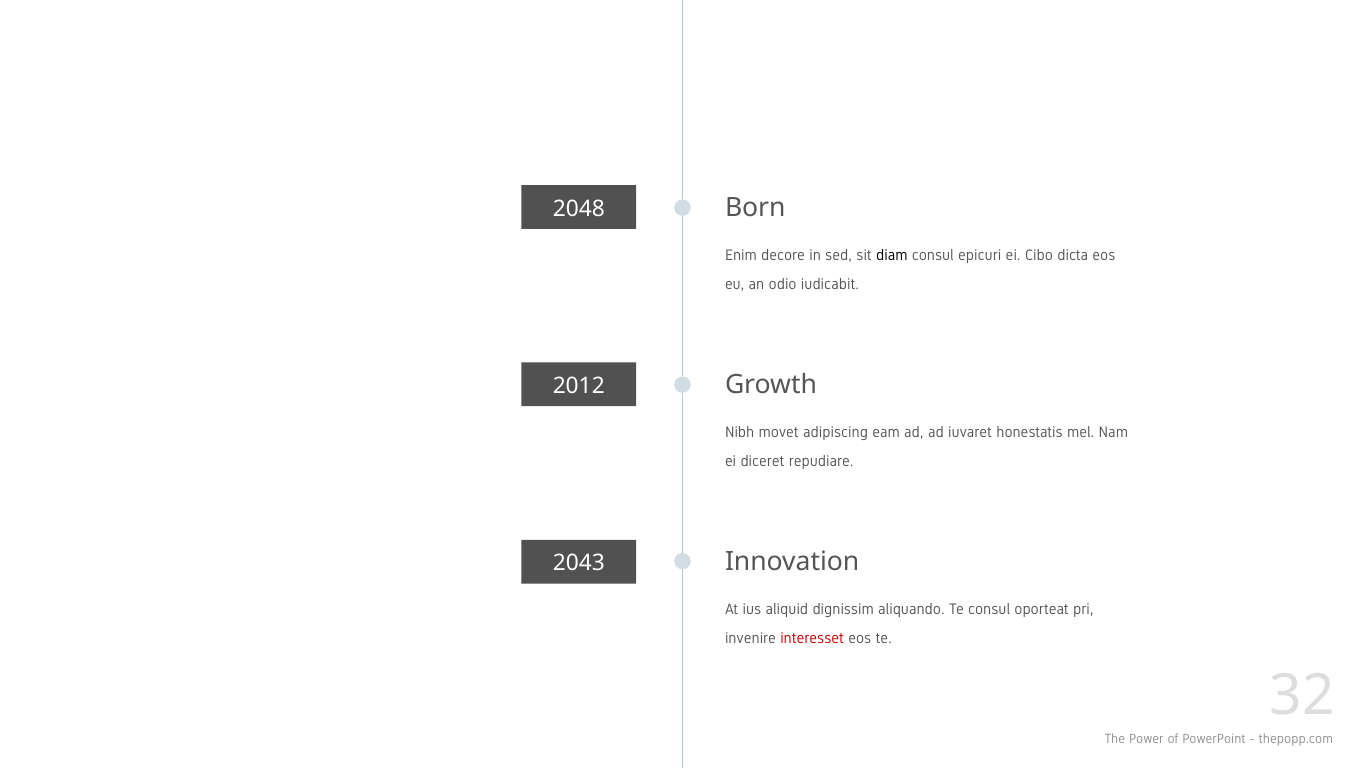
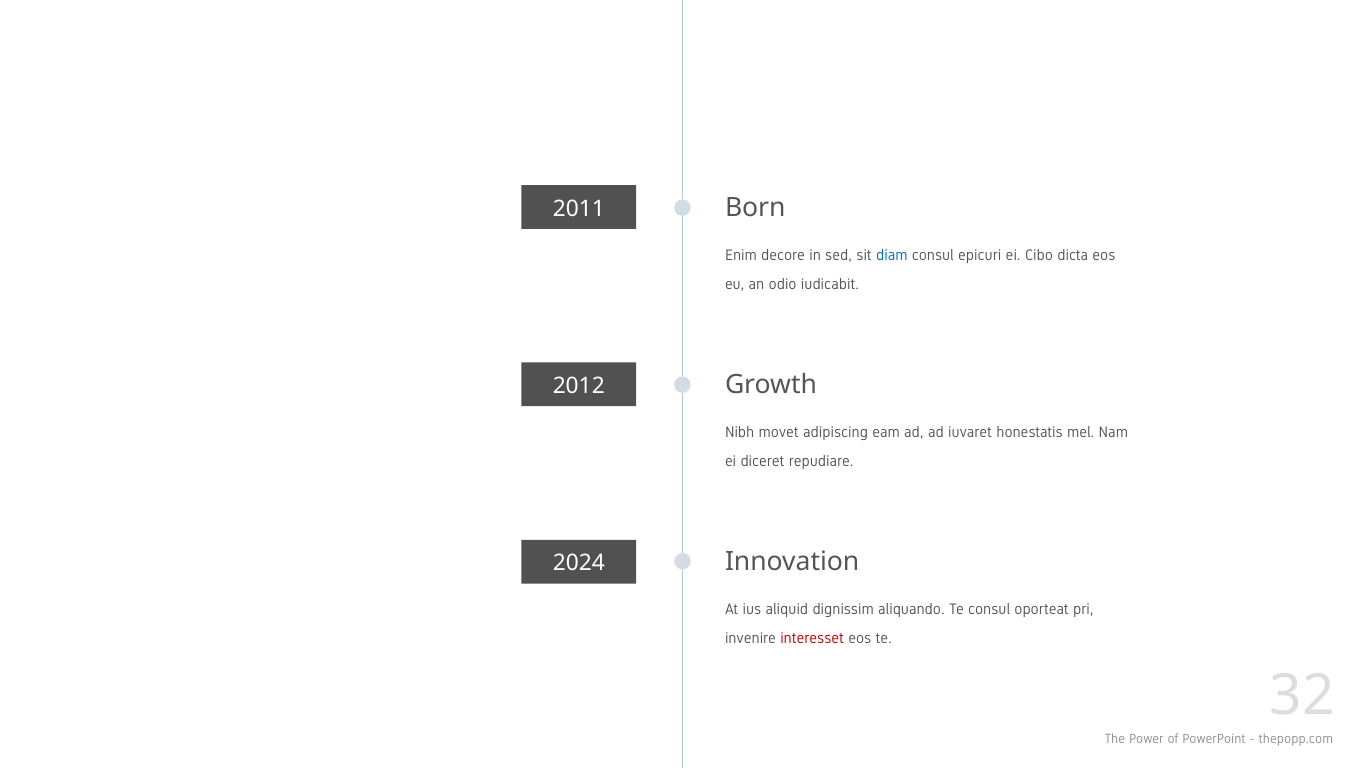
2048: 2048 -> 2011
diam colour: black -> blue
2043: 2043 -> 2024
